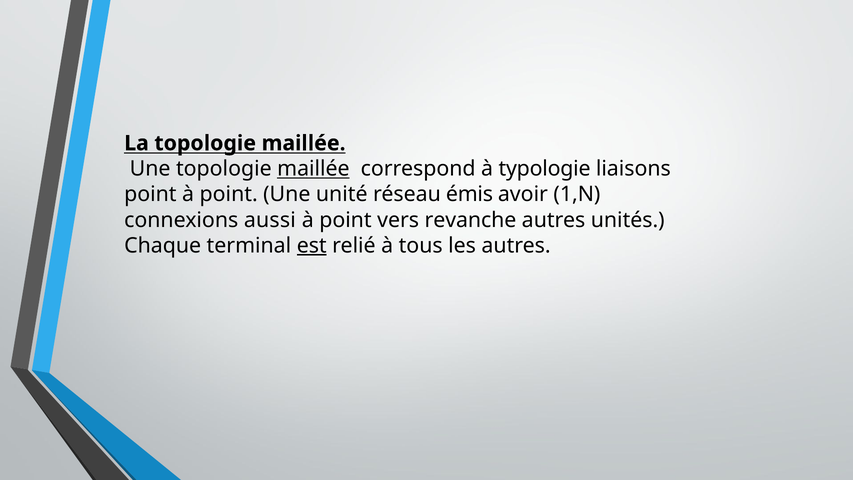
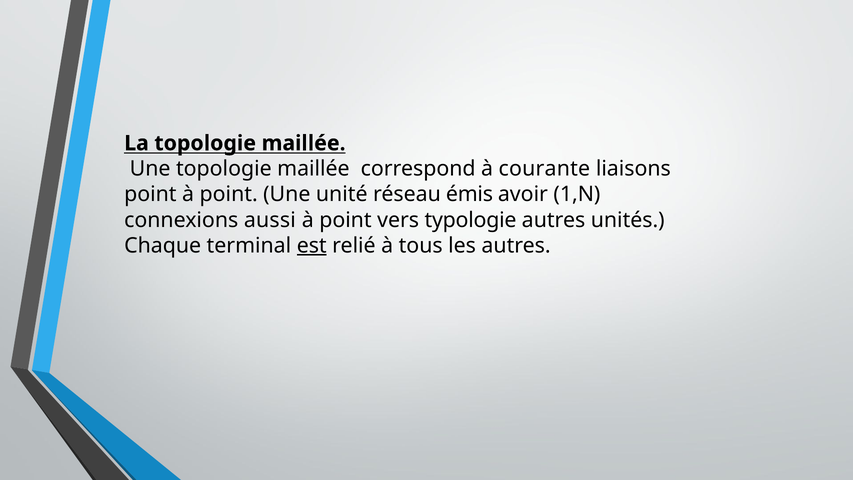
maillée at (313, 169) underline: present -> none
typologie: typologie -> courante
revanche: revanche -> typologie
